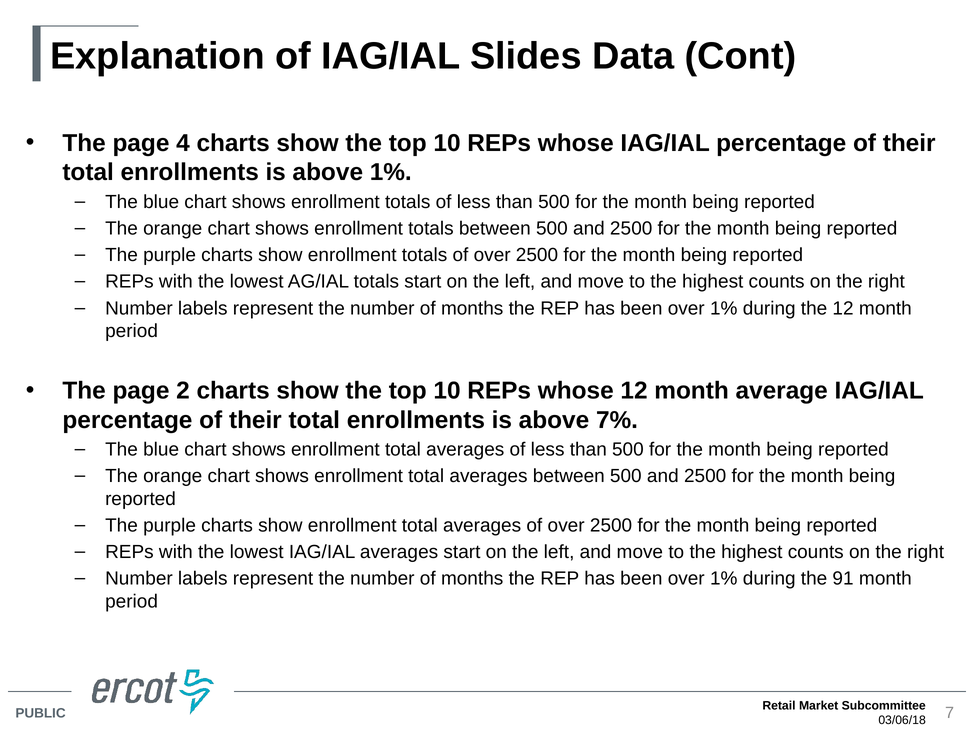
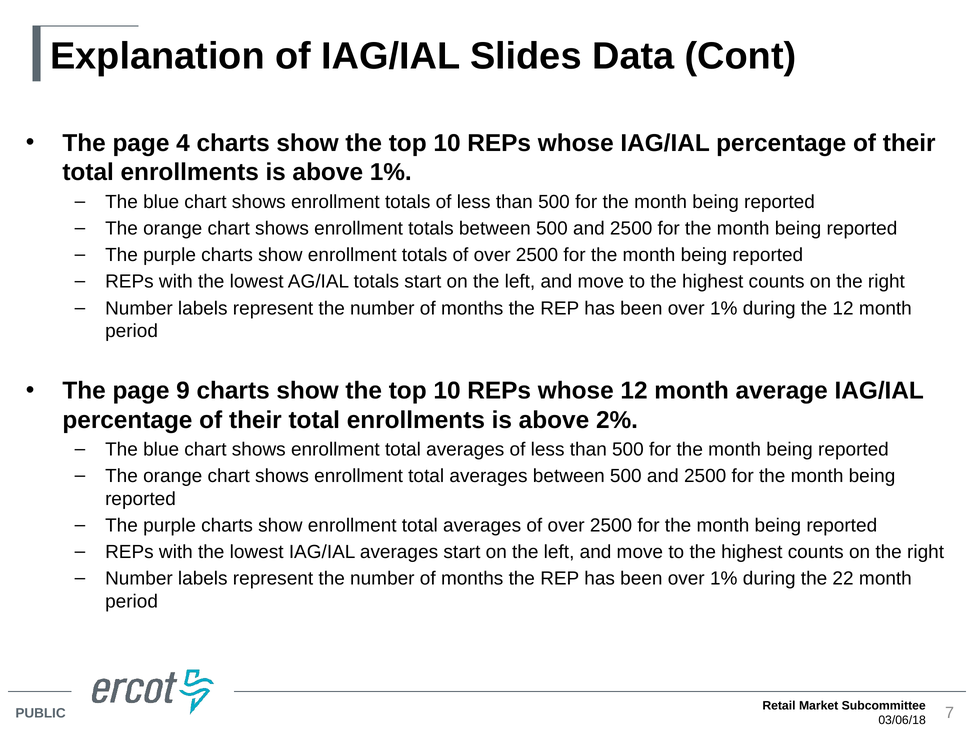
2: 2 -> 9
7%: 7% -> 2%
91: 91 -> 22
